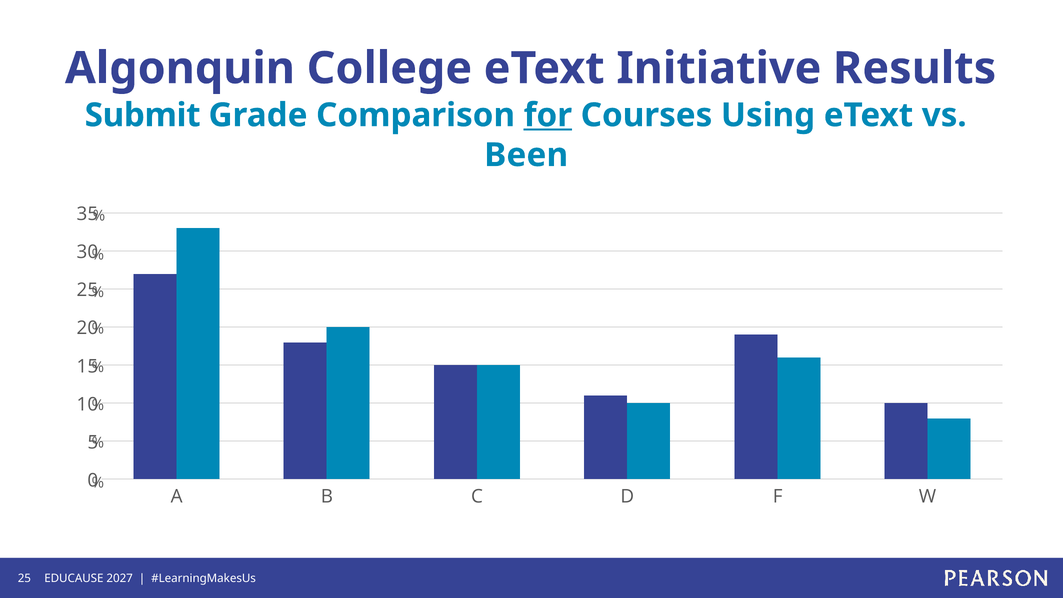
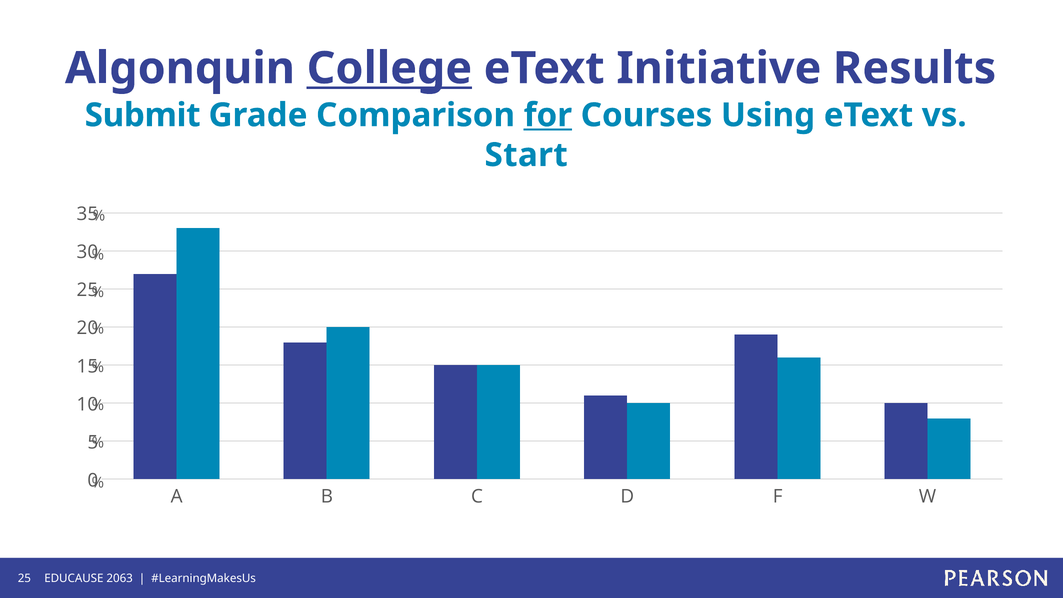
College underline: none -> present
Been: Been -> Start
2027: 2027 -> 2063
